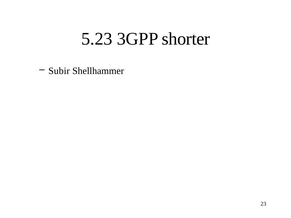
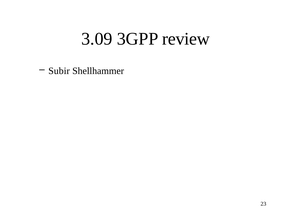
5.23: 5.23 -> 3.09
shorter: shorter -> review
